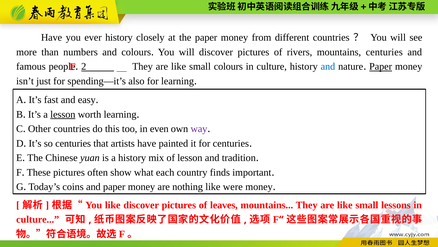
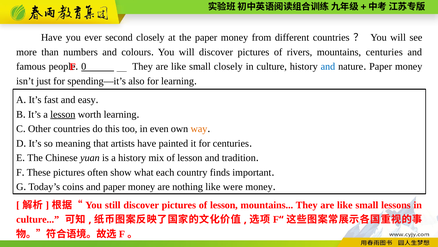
ever history: history -> second
2: 2 -> 0
small colours: colours -> closely
Paper at (381, 66) underline: present -> none
way colour: purple -> orange
so centuries: centuries -> meaning
You like: like -> still
pictures of leaves: leaves -> lesson
